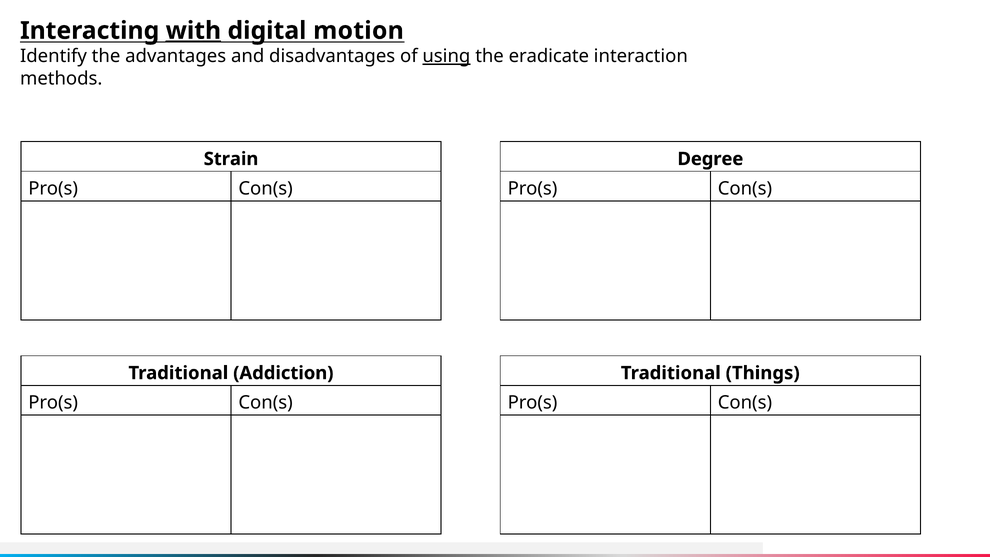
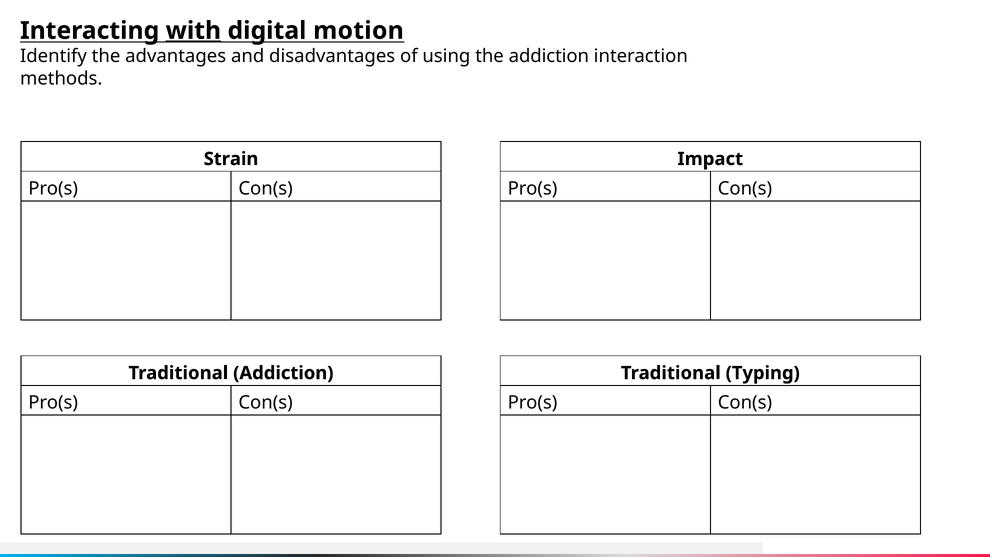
using underline: present -> none
the eradicate: eradicate -> addiction
Degree: Degree -> Impact
Things: Things -> Typing
